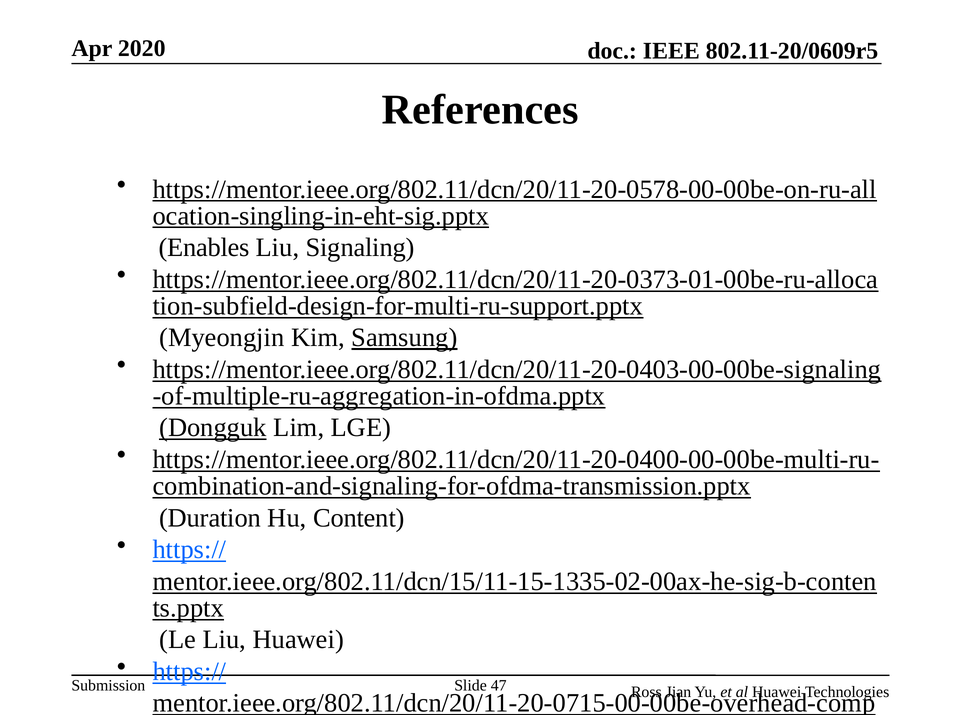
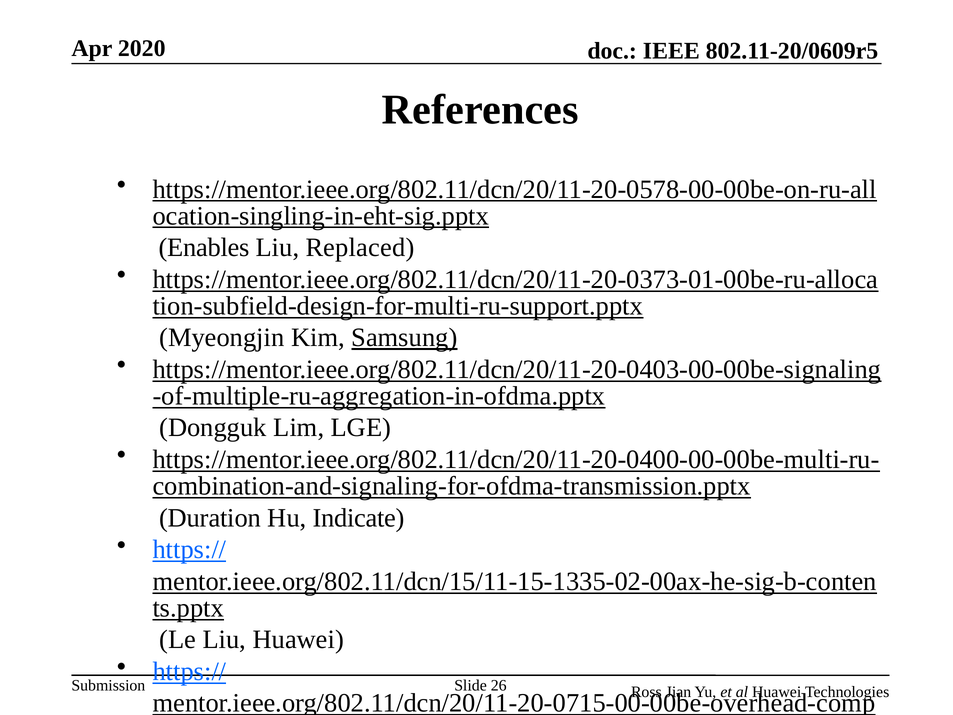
Signaling: Signaling -> Replaced
Dongguk underline: present -> none
Content: Content -> Indicate
47: 47 -> 26
